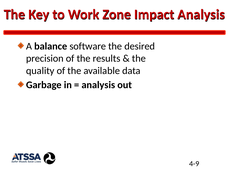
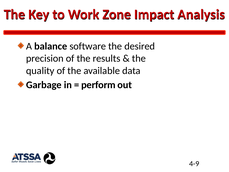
analysis at (98, 85): analysis -> perform
